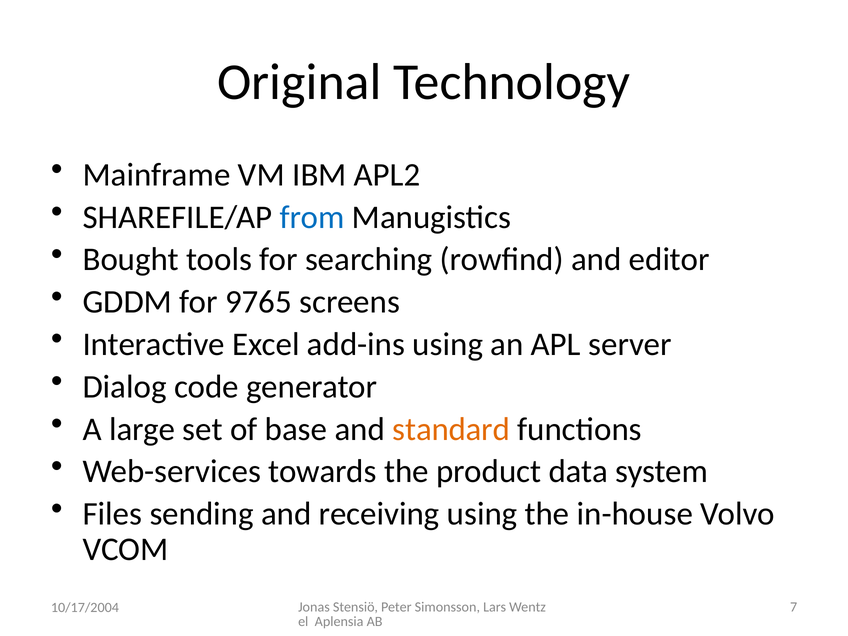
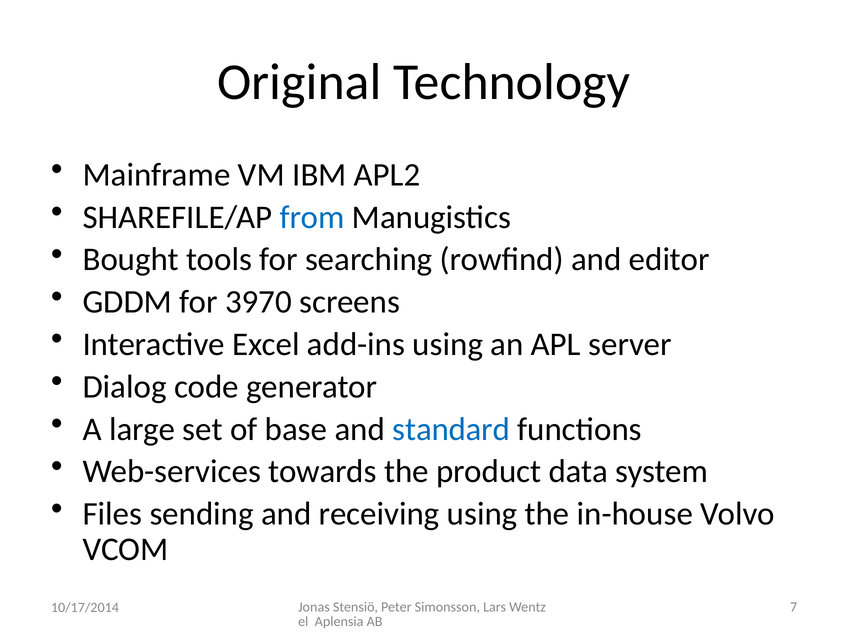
9765: 9765 -> 3970
standard colour: orange -> blue
10/17/2004: 10/17/2004 -> 10/17/2014
